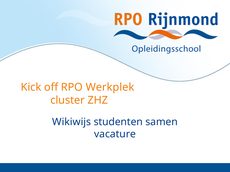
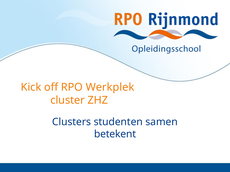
Wikiwijs: Wikiwijs -> Clusters
vacature: vacature -> betekent
